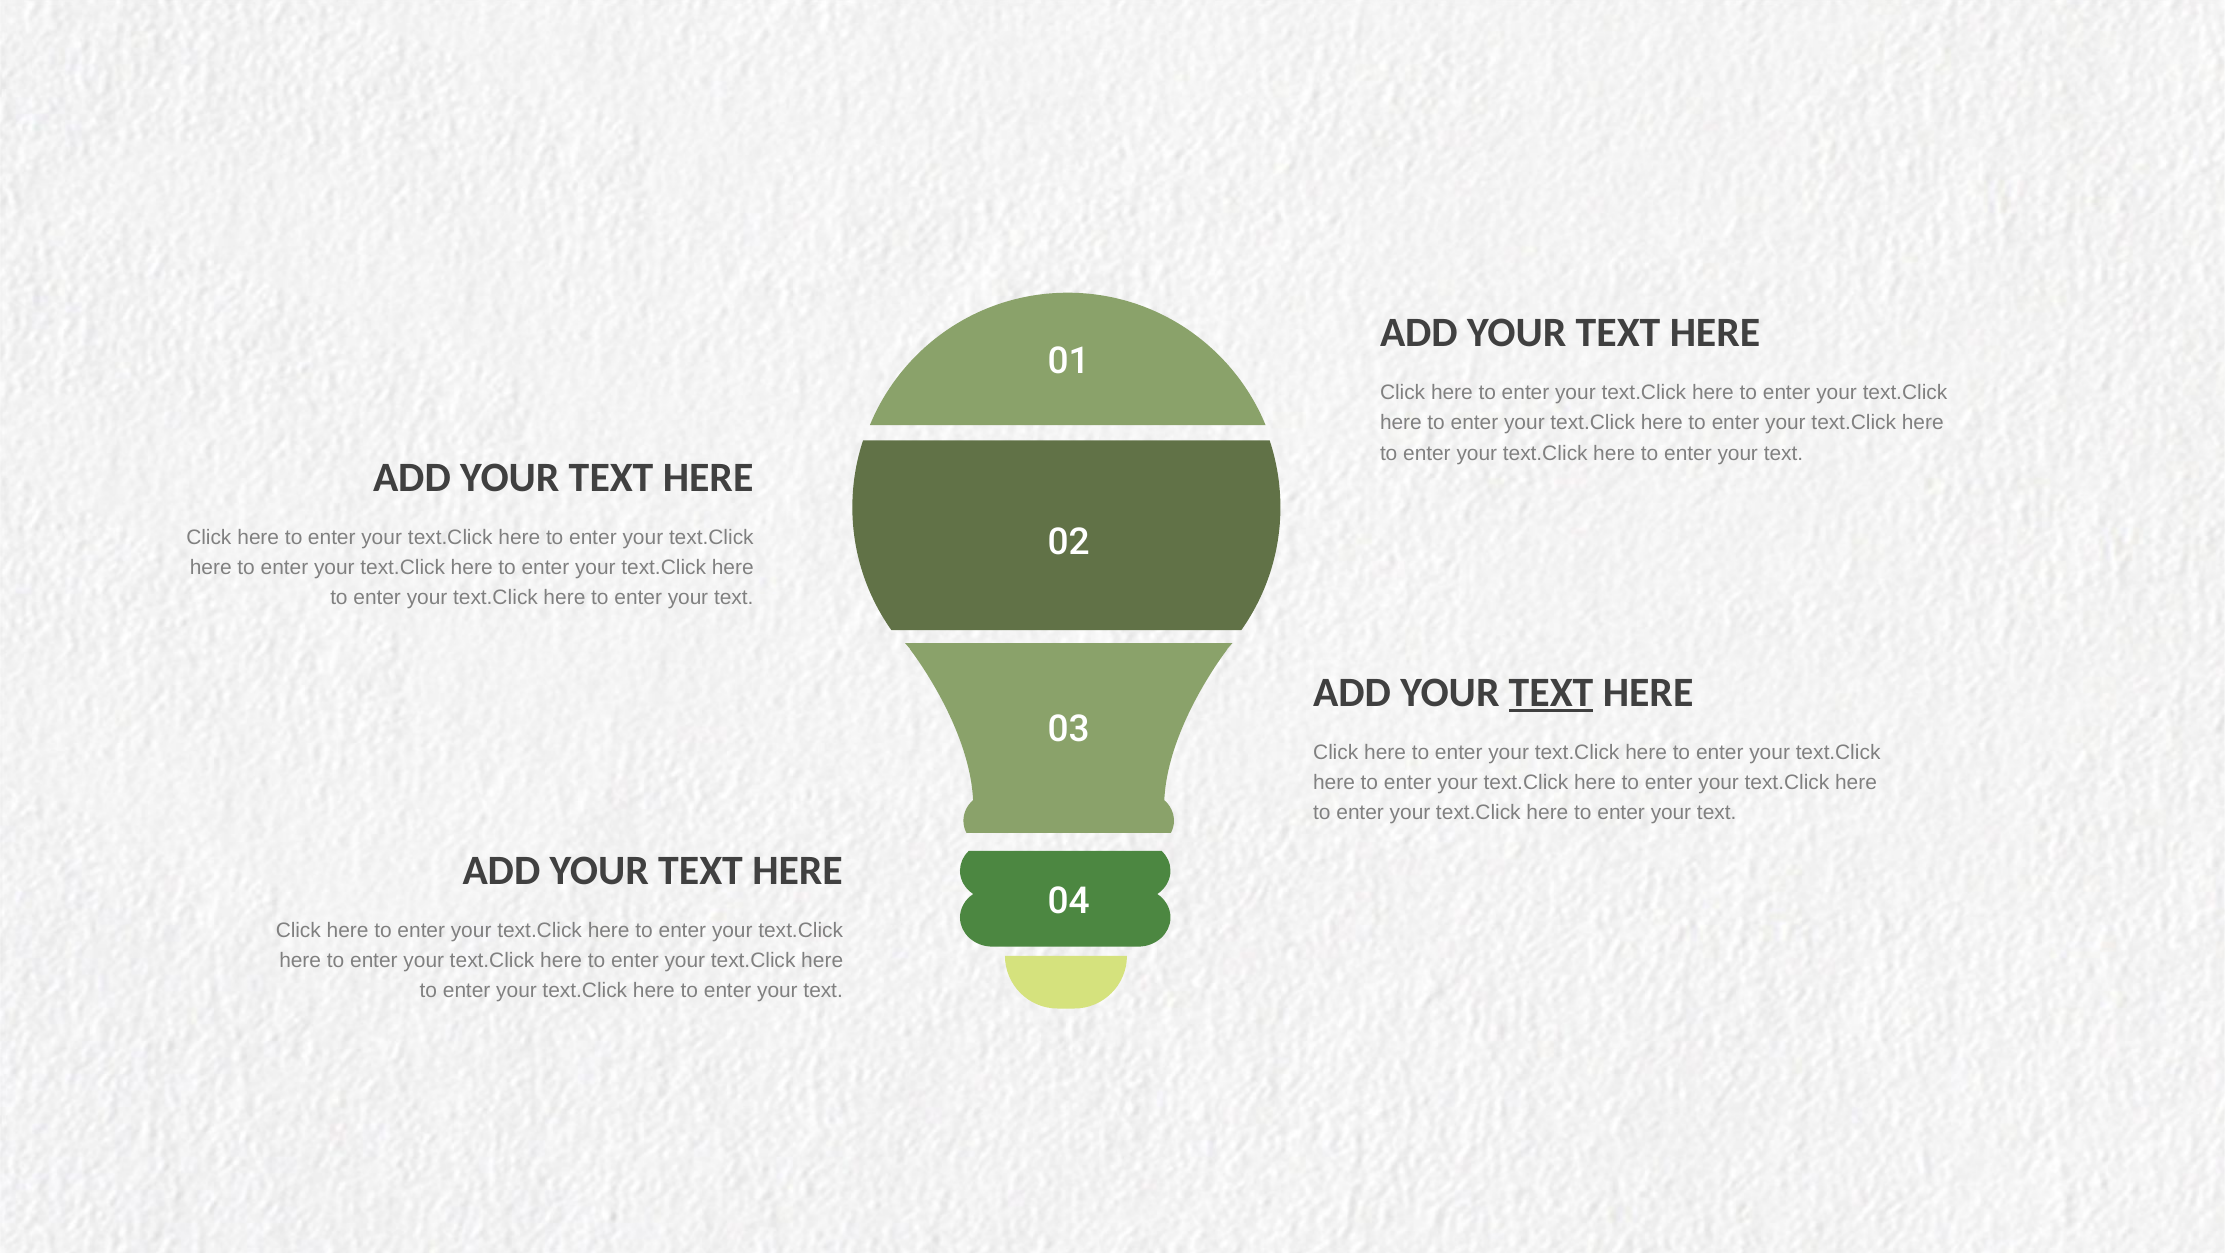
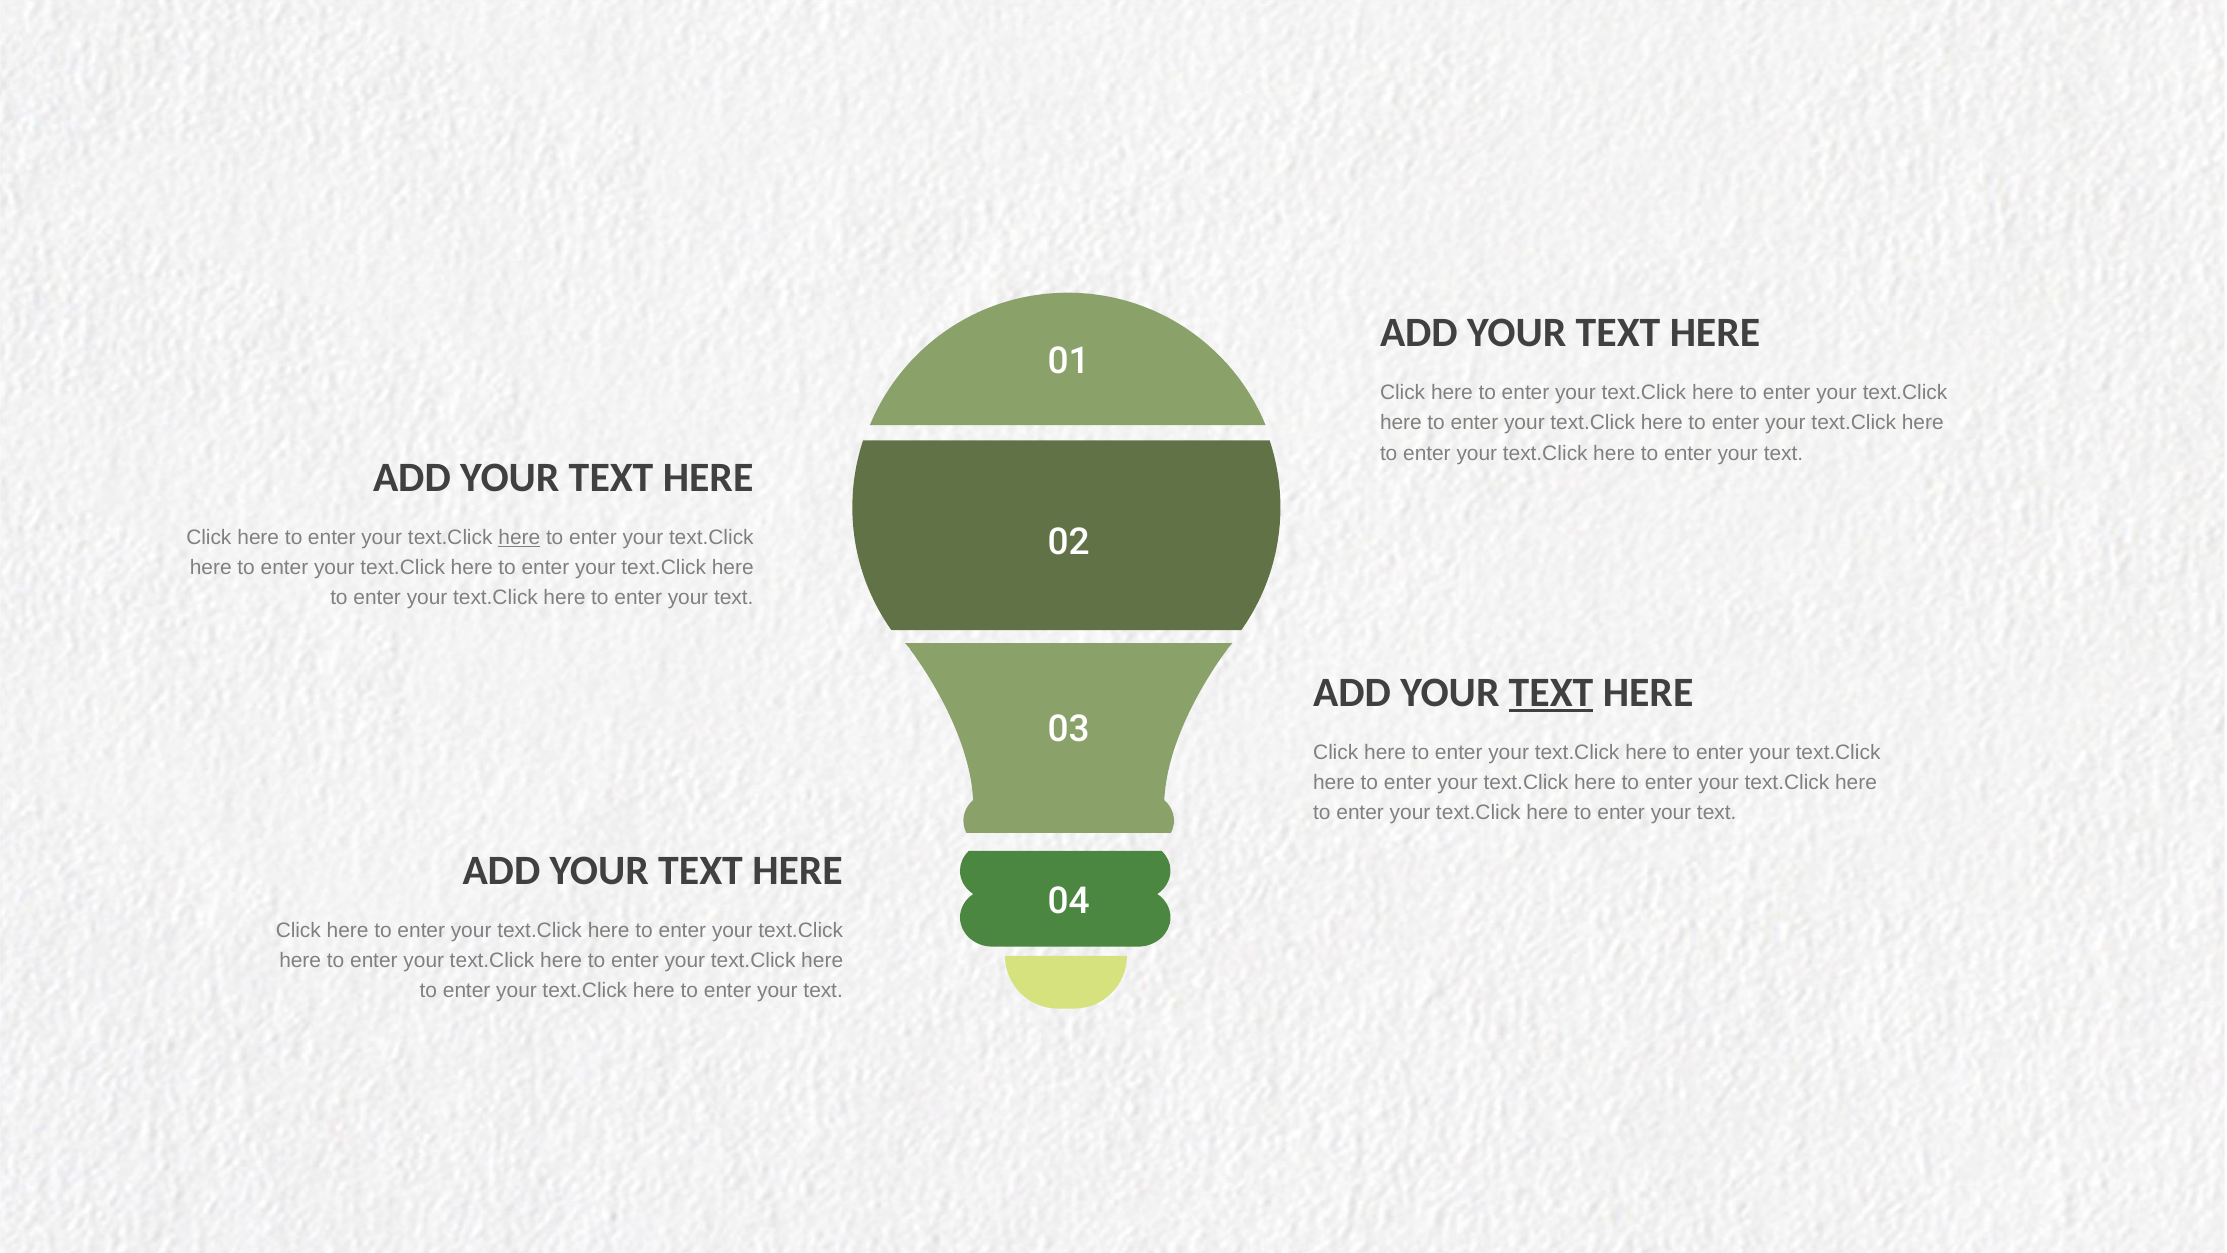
here at (519, 538) underline: none -> present
